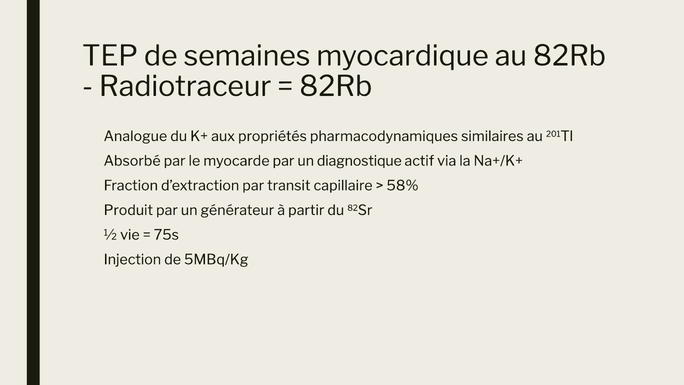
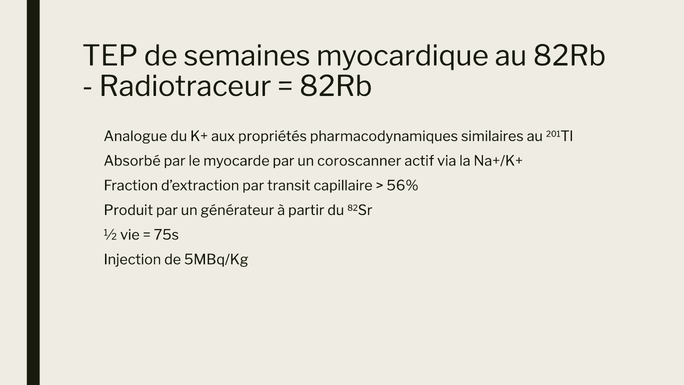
diagnostique: diagnostique -> coroscanner
58%: 58% -> 56%
